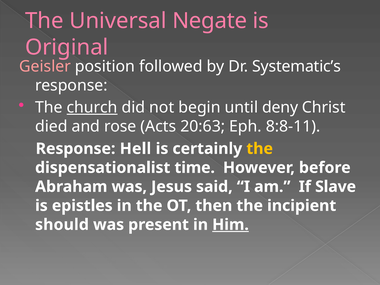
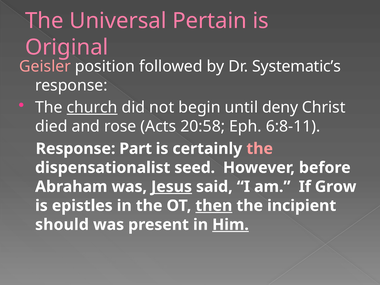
Negate: Negate -> Pertain
20:63: 20:63 -> 20:58
8:8-11: 8:8-11 -> 6:8-11
Hell: Hell -> Part
the at (260, 149) colour: yellow -> pink
time: time -> seed
Jesus underline: none -> present
Slave: Slave -> Grow
then underline: none -> present
